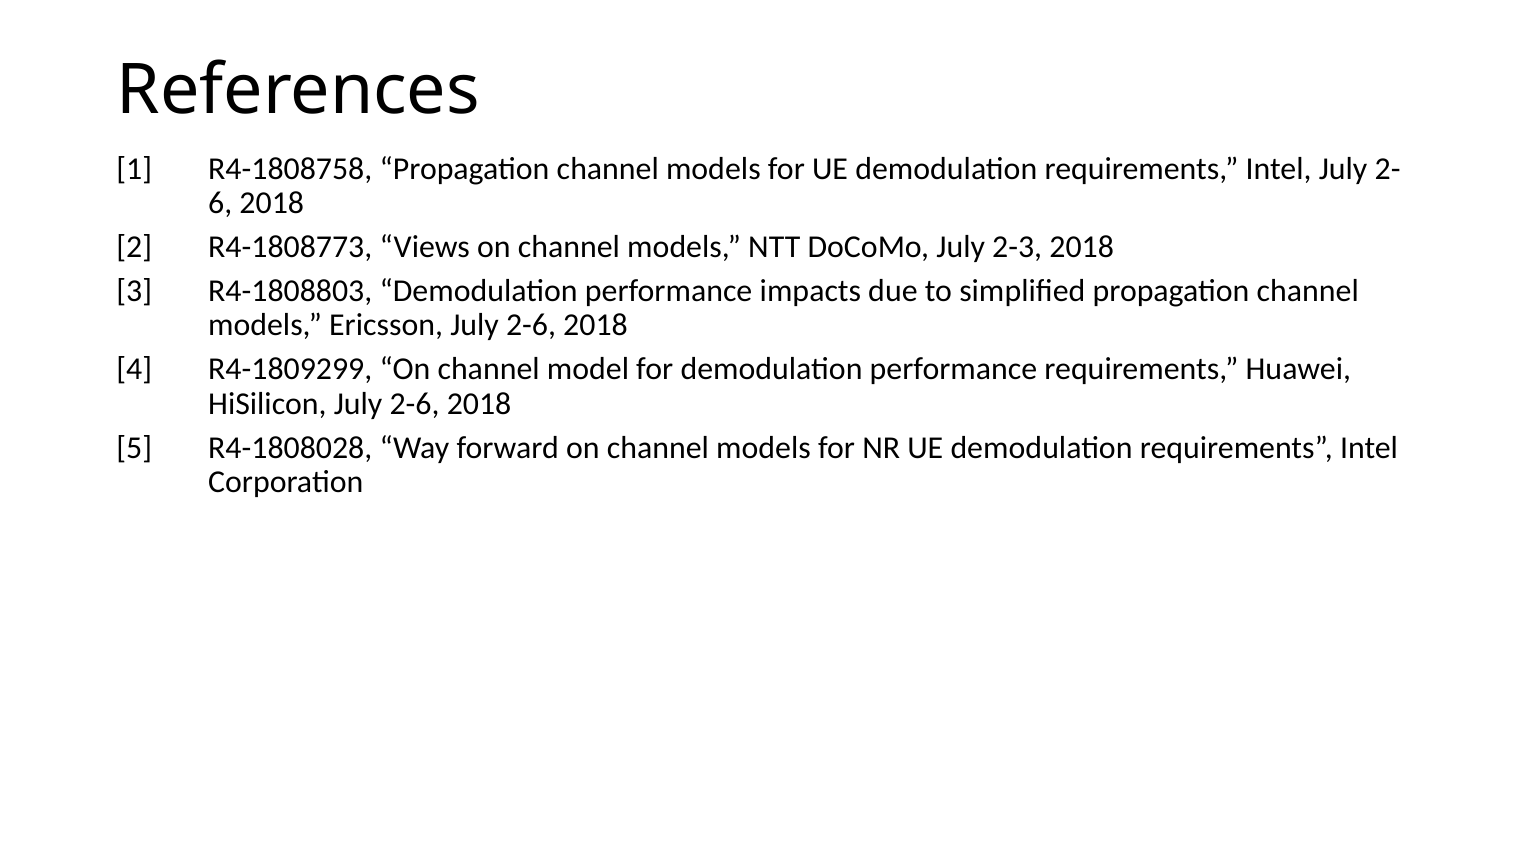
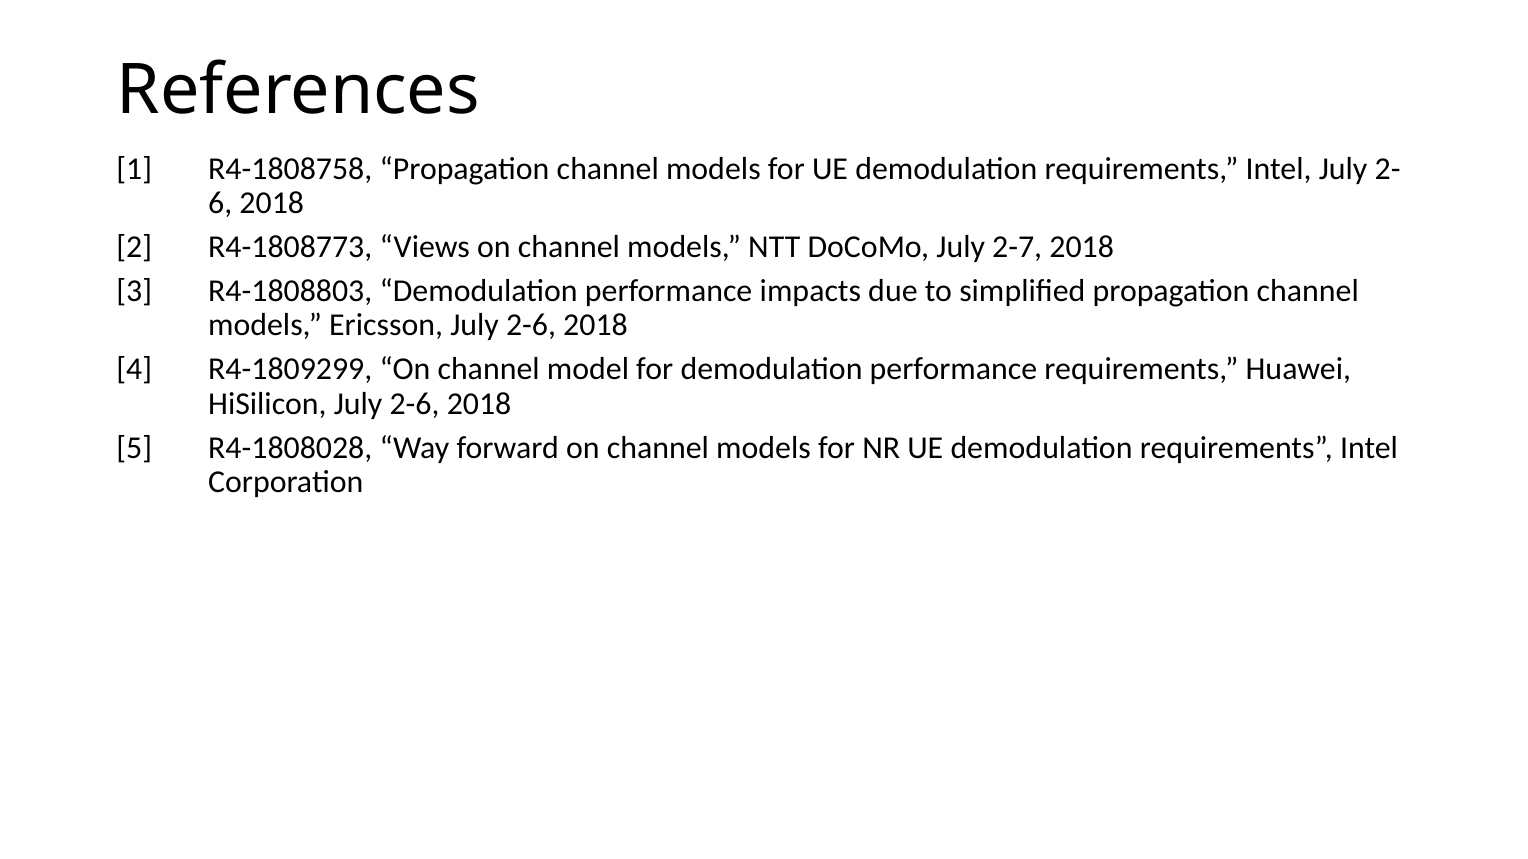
2-3: 2-3 -> 2-7
